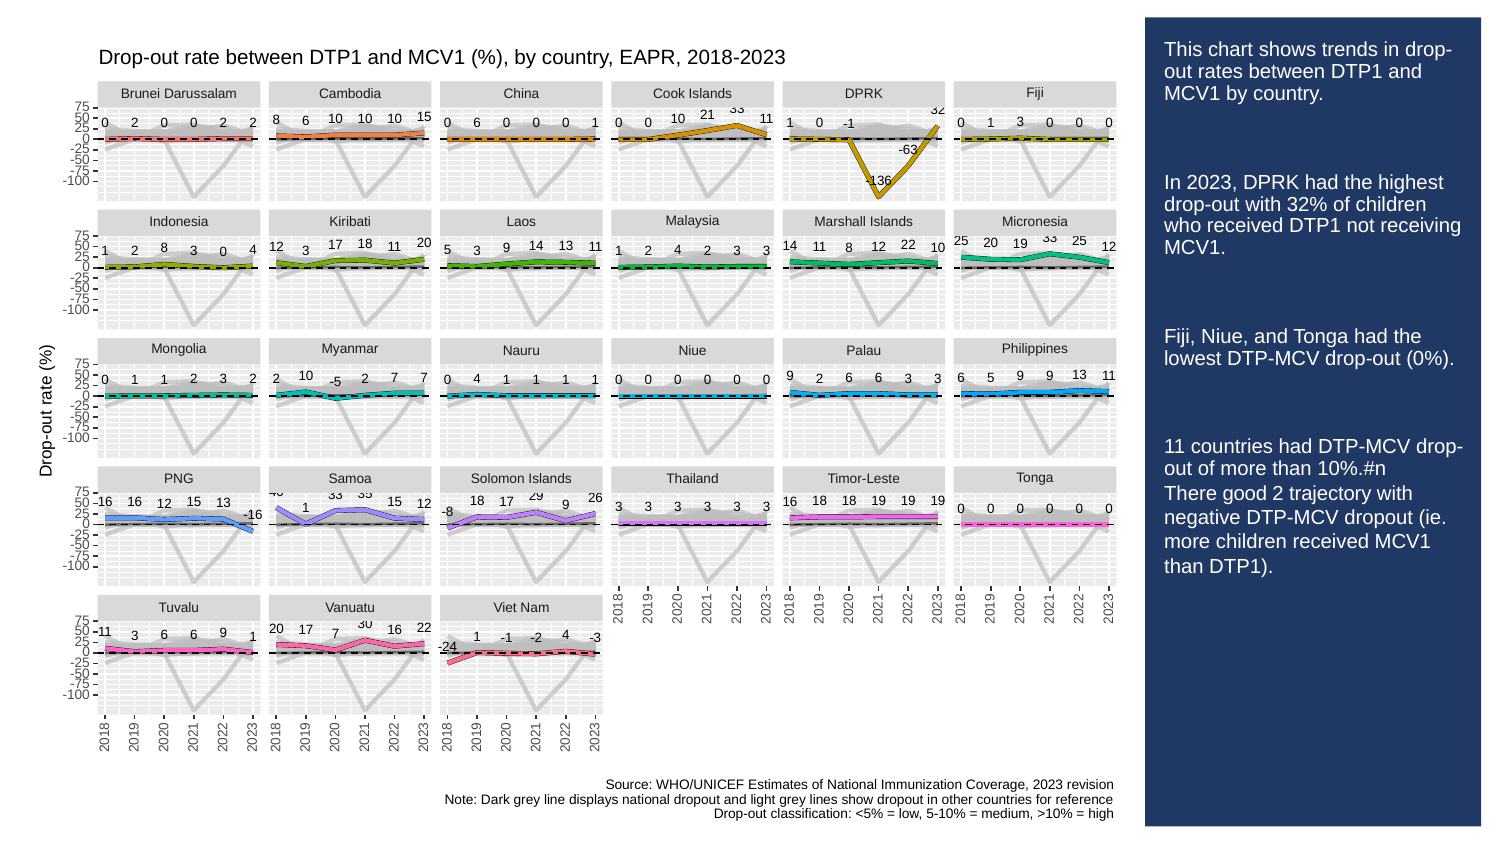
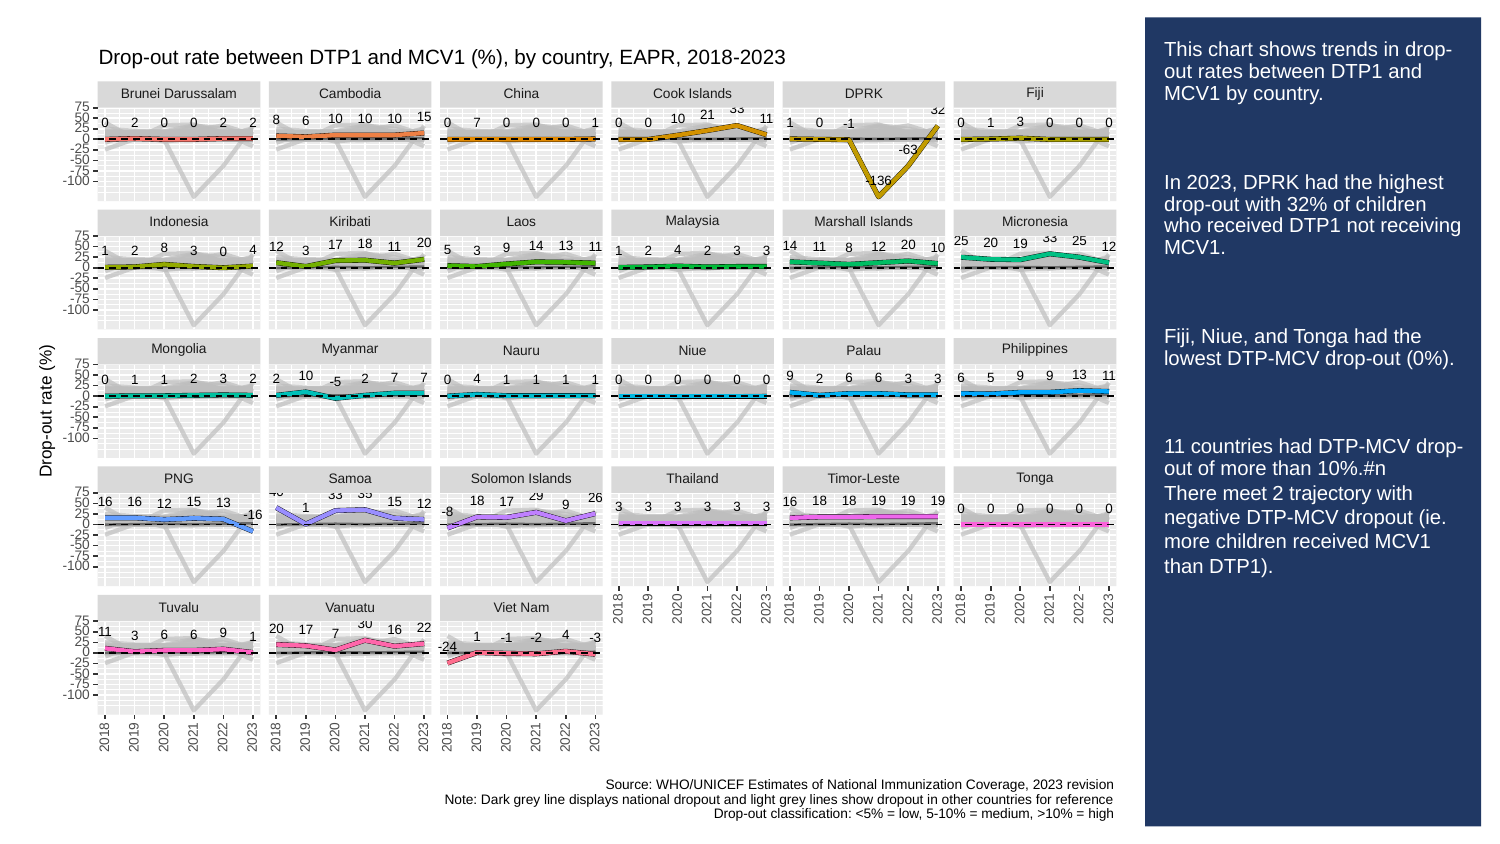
0 6: 6 -> 7
8 12 22: 22 -> 20
good: good -> meet
